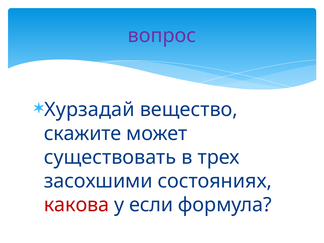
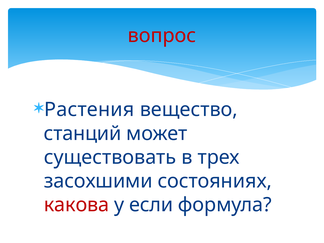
вопрос colour: purple -> red
Хурзадай: Хурзадай -> Растения
скажите: скажите -> станций
